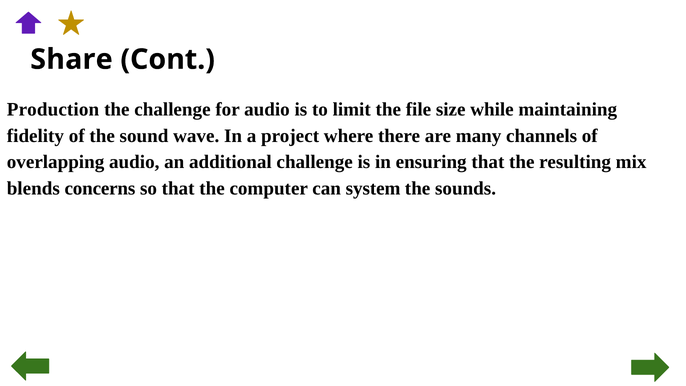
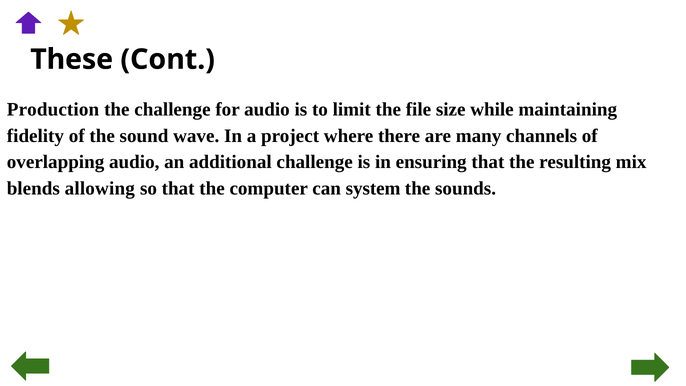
Share: Share -> These
concerns: concerns -> allowing
